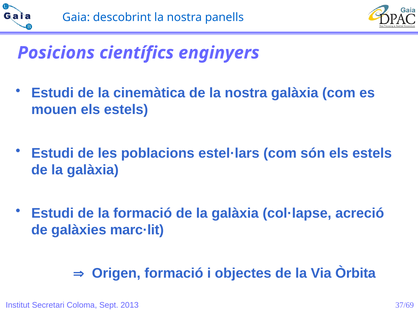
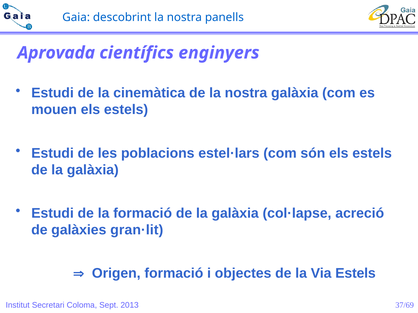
Posicions: Posicions -> Aprovada
marc·lit: marc·lit -> gran·lit
Via Òrbita: Òrbita -> Estels
